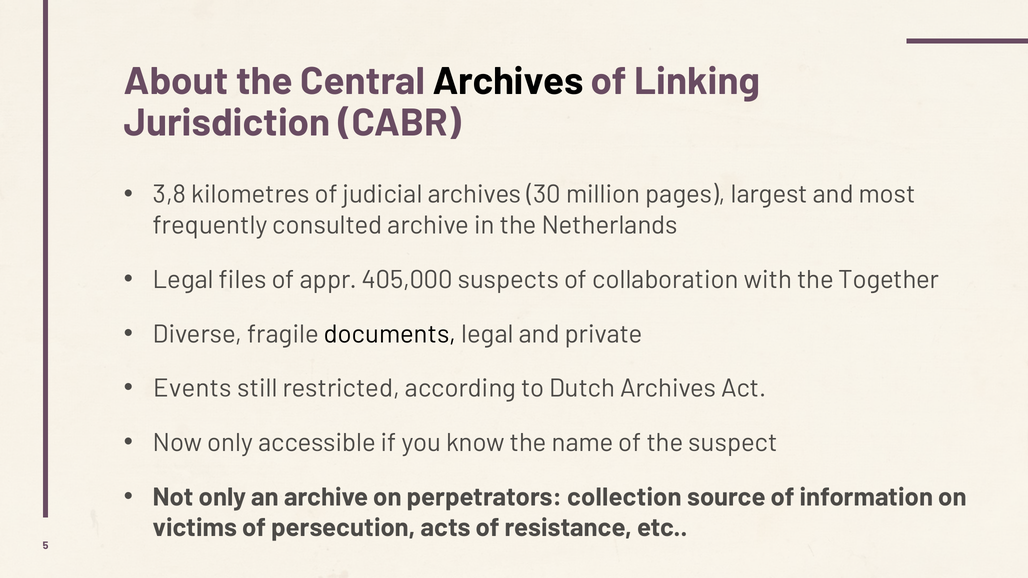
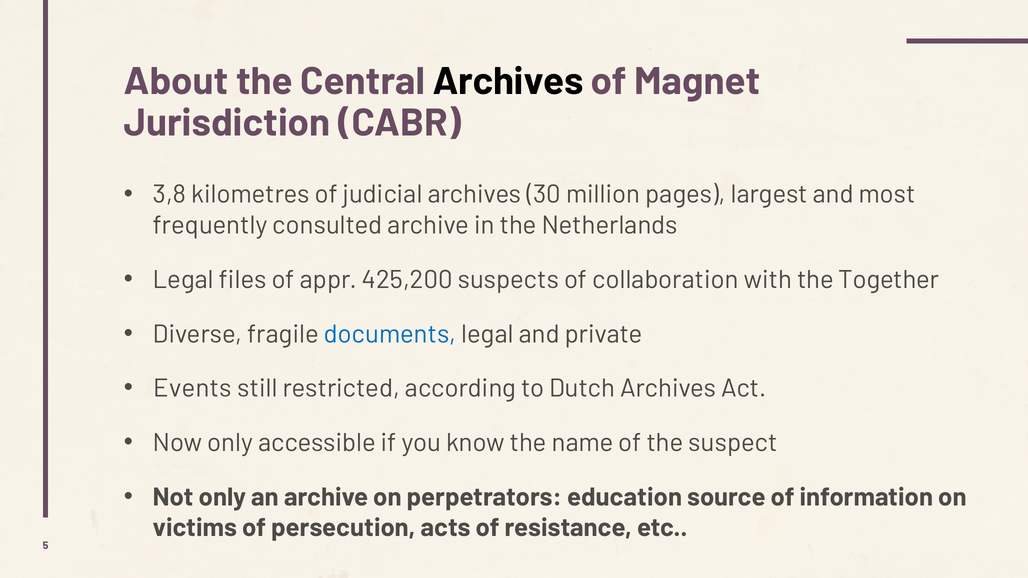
Linking: Linking -> Magnet
405,000: 405,000 -> 425,200
documents colour: black -> blue
collection: collection -> education
